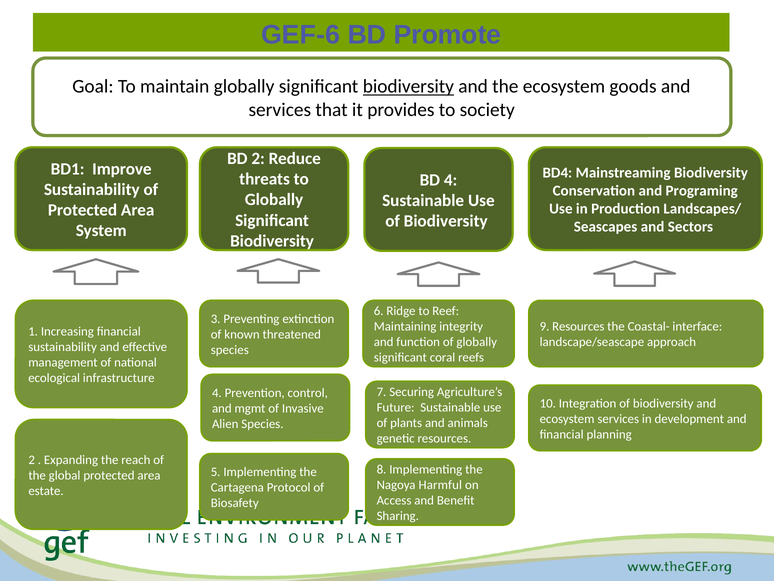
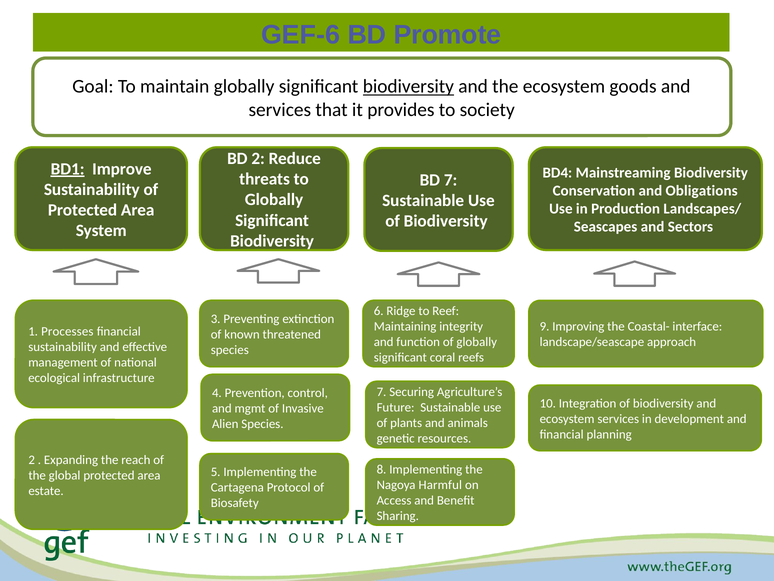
BD1 underline: none -> present
BD 4: 4 -> 7
Programing: Programing -> Obligations
9 Resources: Resources -> Improving
Increasing: Increasing -> Processes
